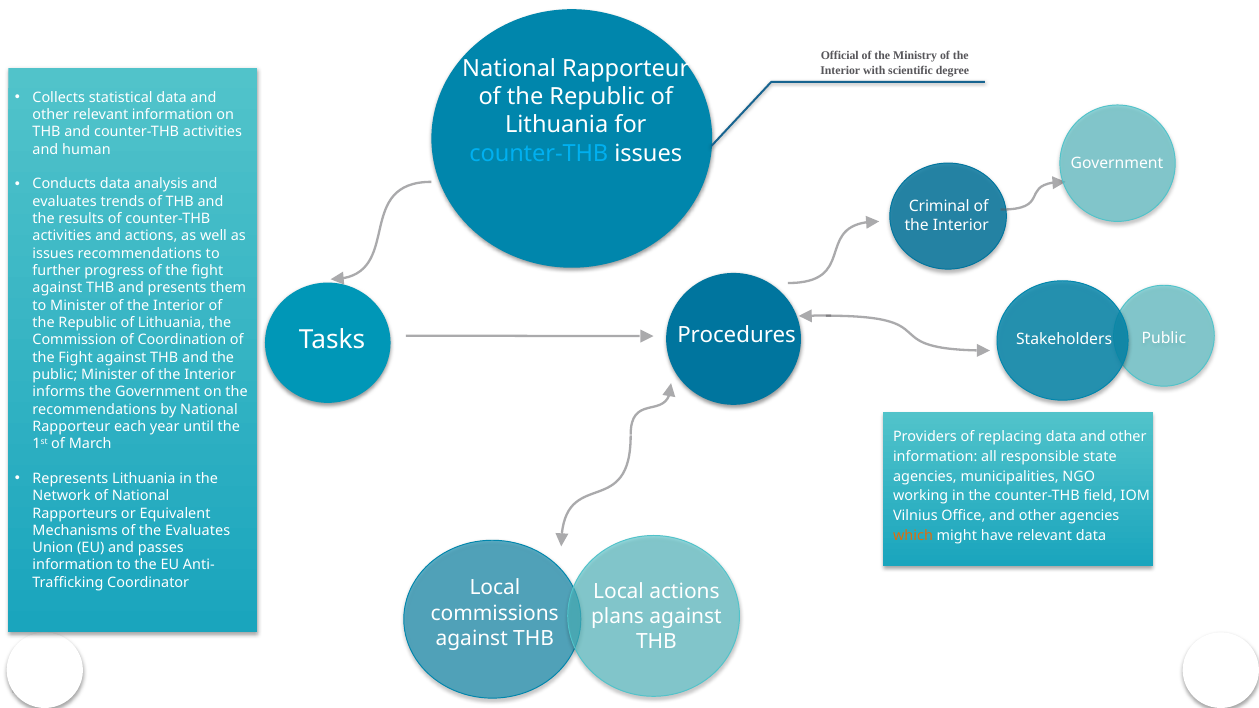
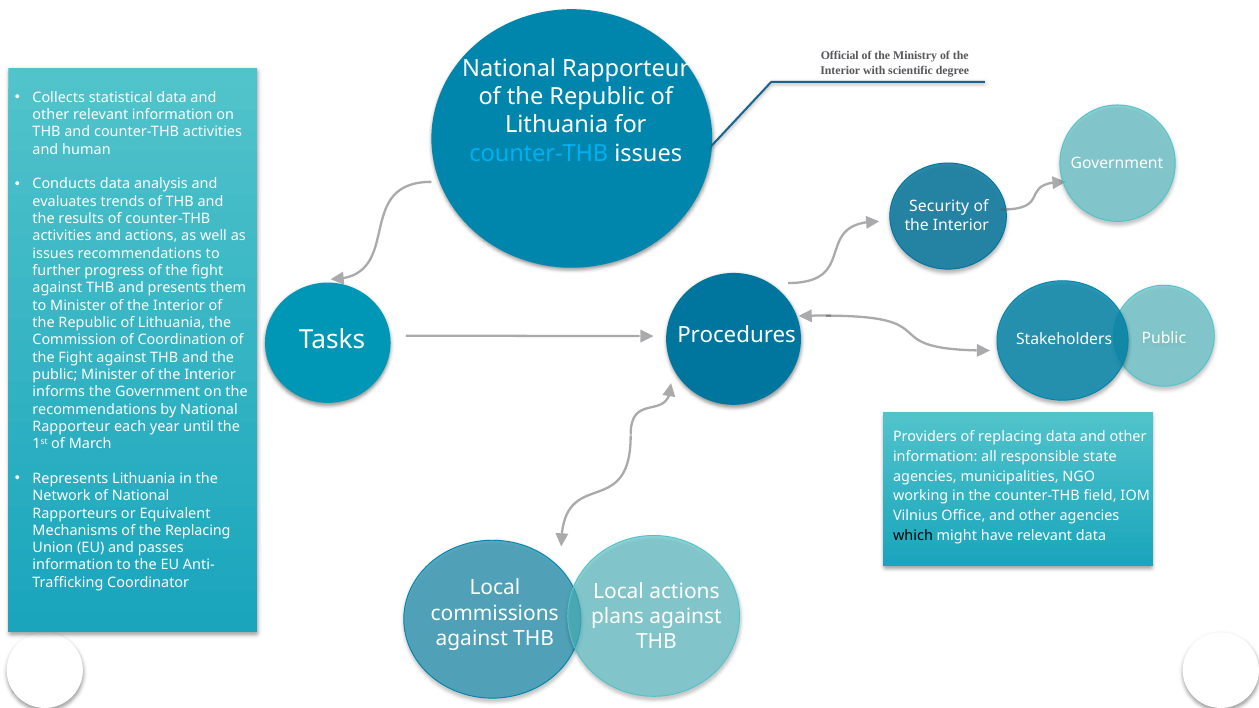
Criminal: Criminal -> Security
the Evaluates: Evaluates -> Replacing
which colour: orange -> black
